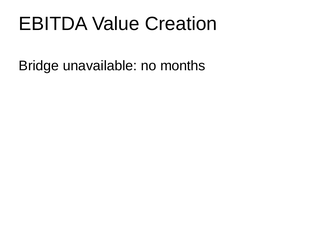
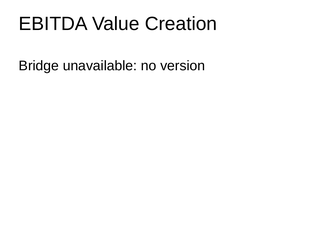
months: months -> version
